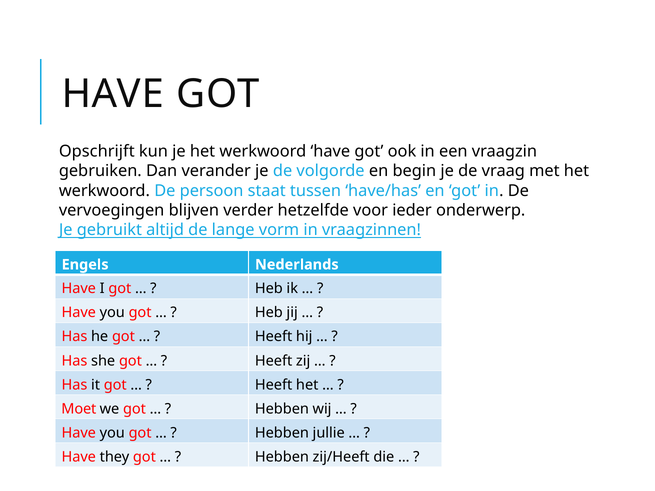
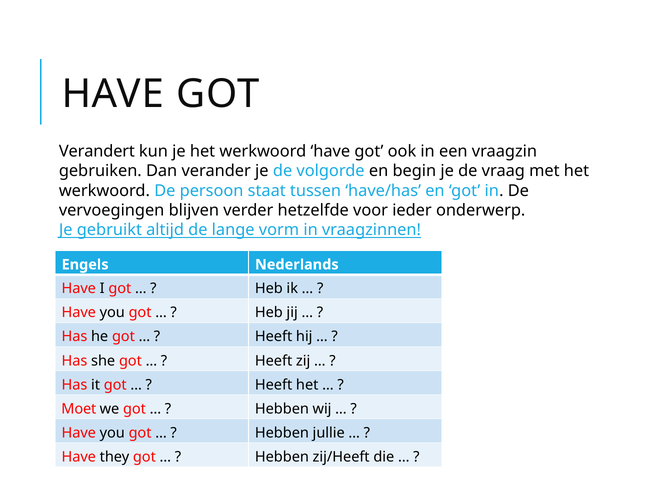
Opschrijft: Opschrijft -> Verandert
